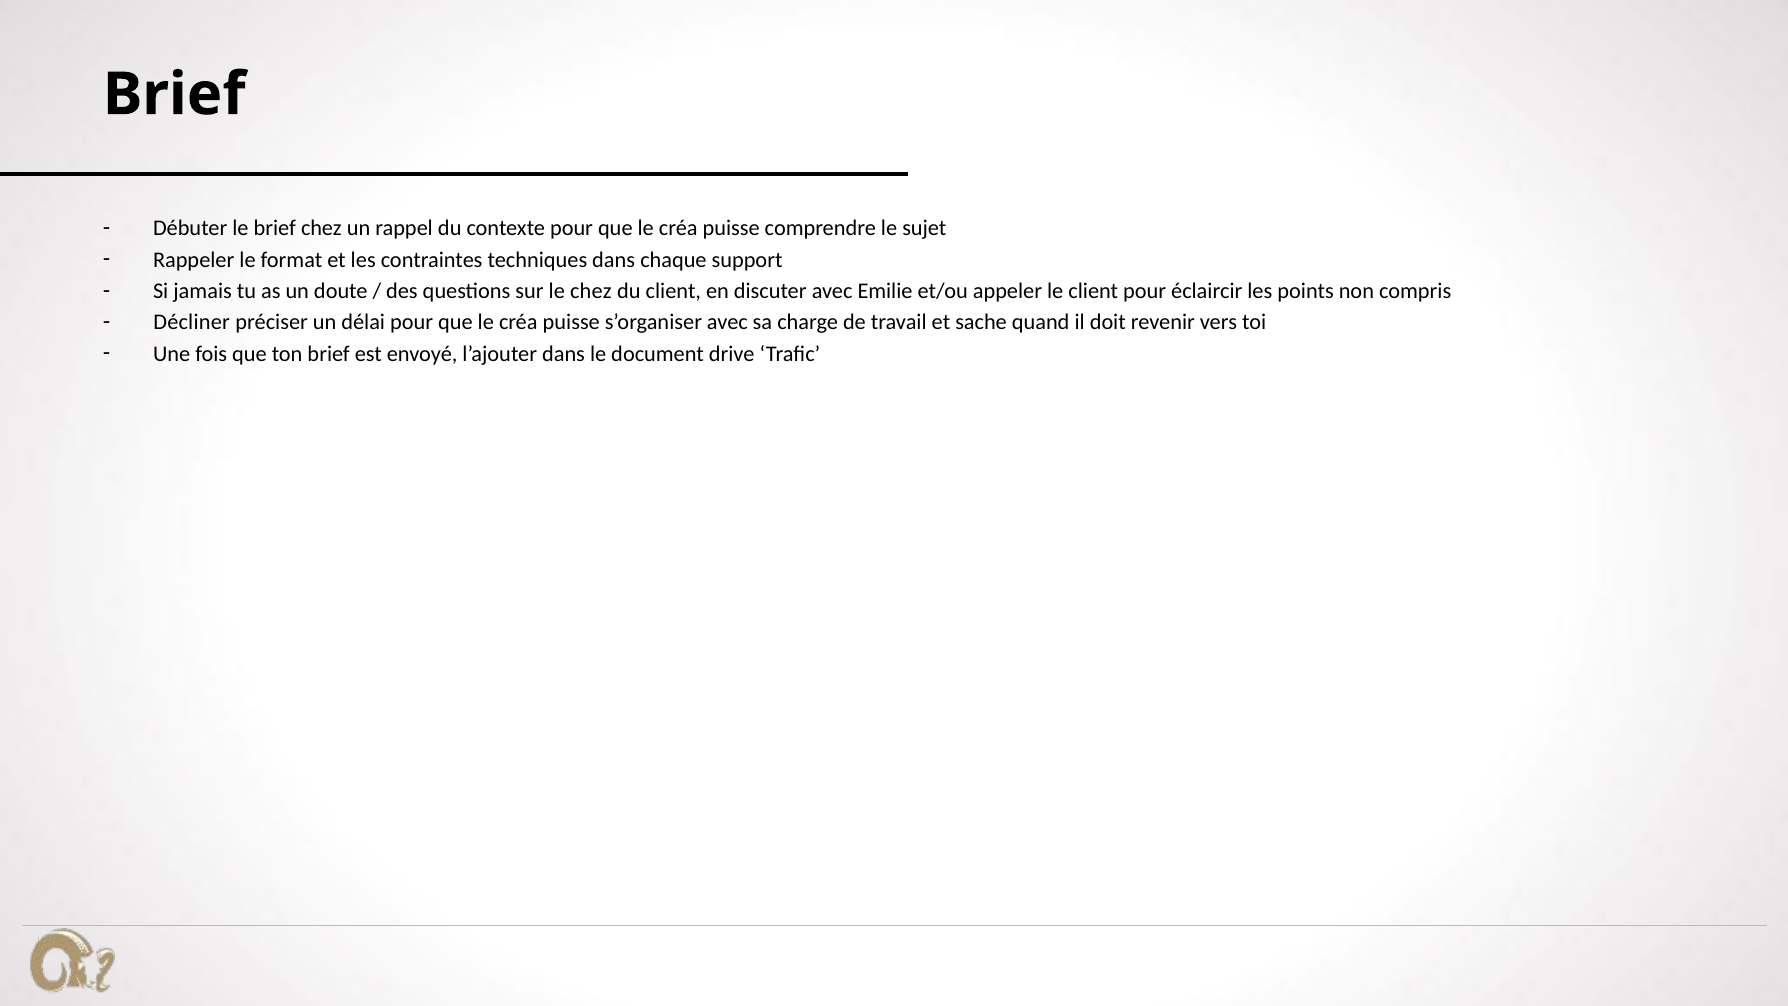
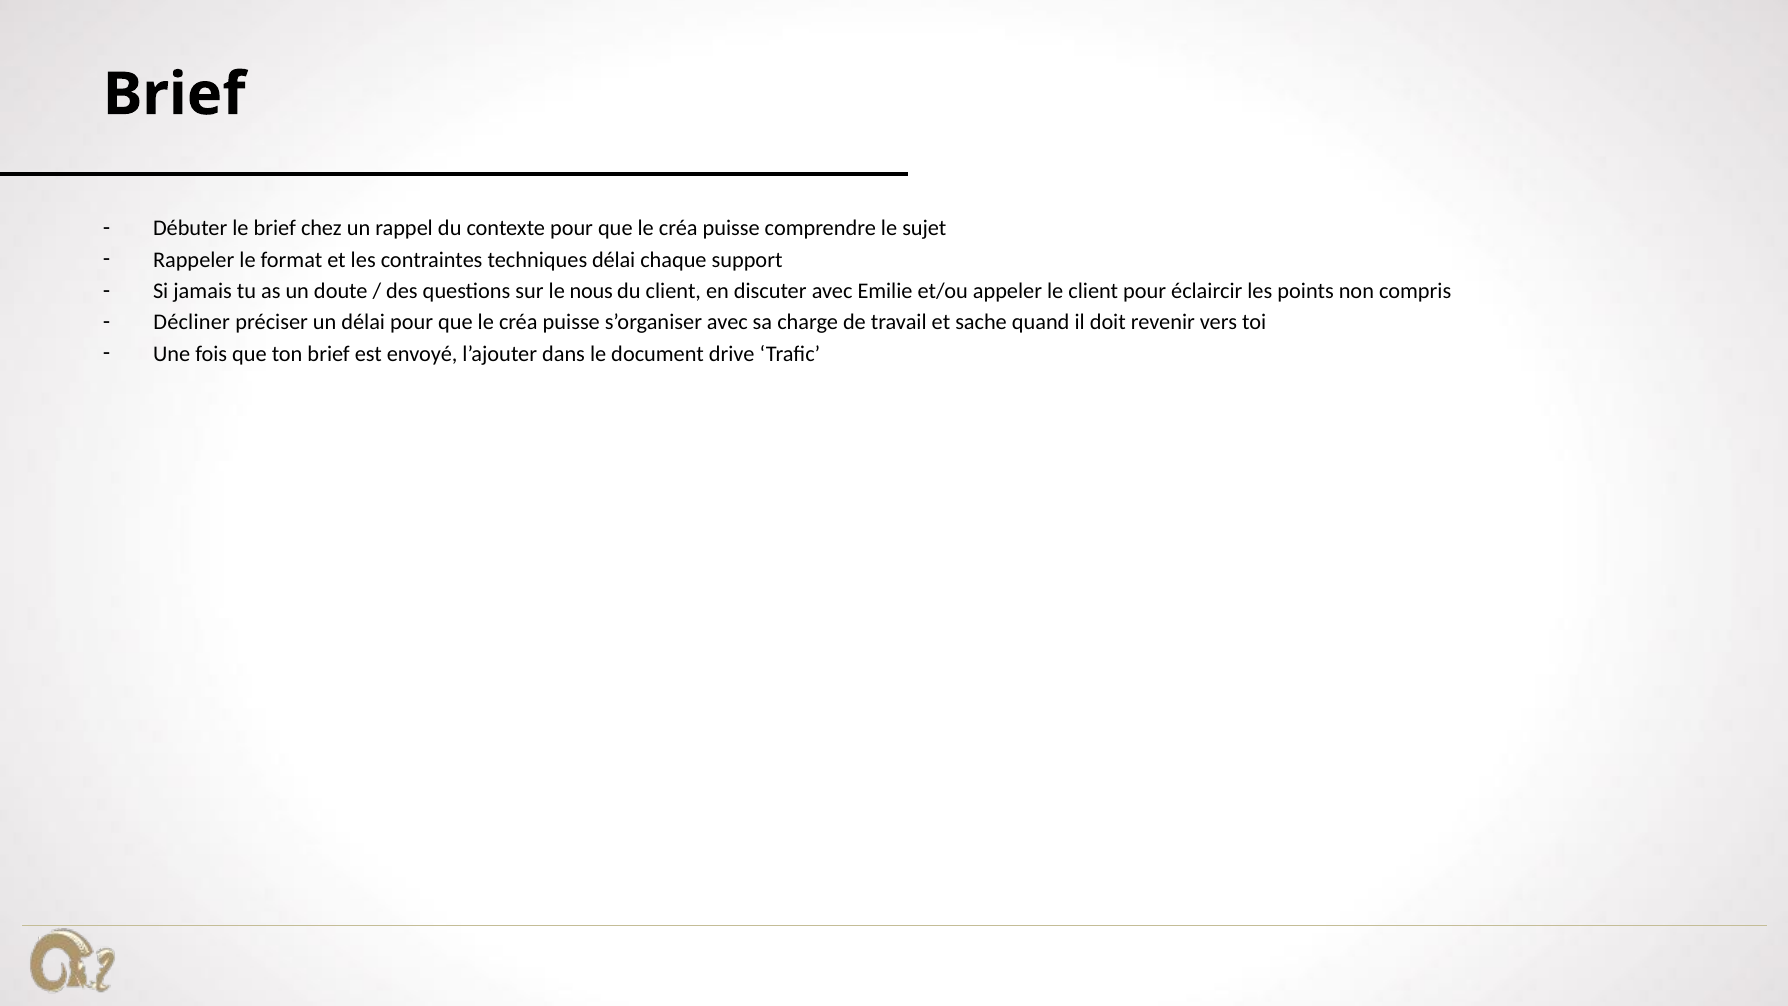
techniques dans: dans -> délai
le chez: chez -> nous
